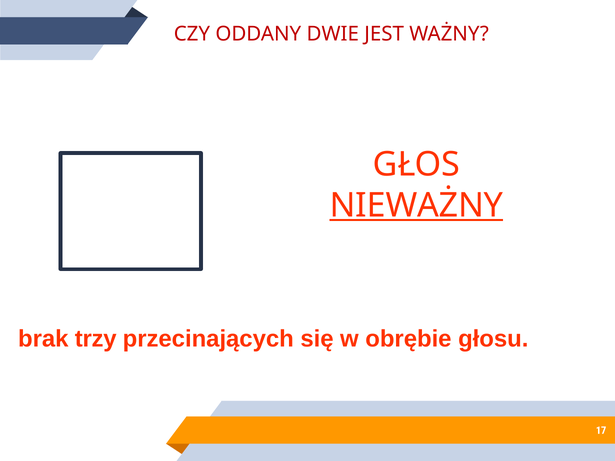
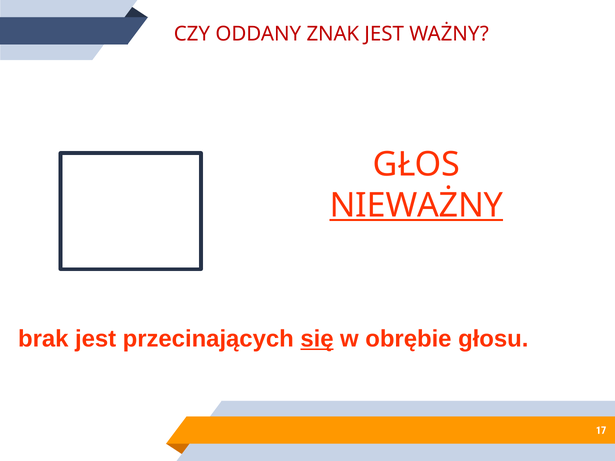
DWIE: DWIE -> ZNAK
brak trzy: trzy -> jest
się underline: none -> present
